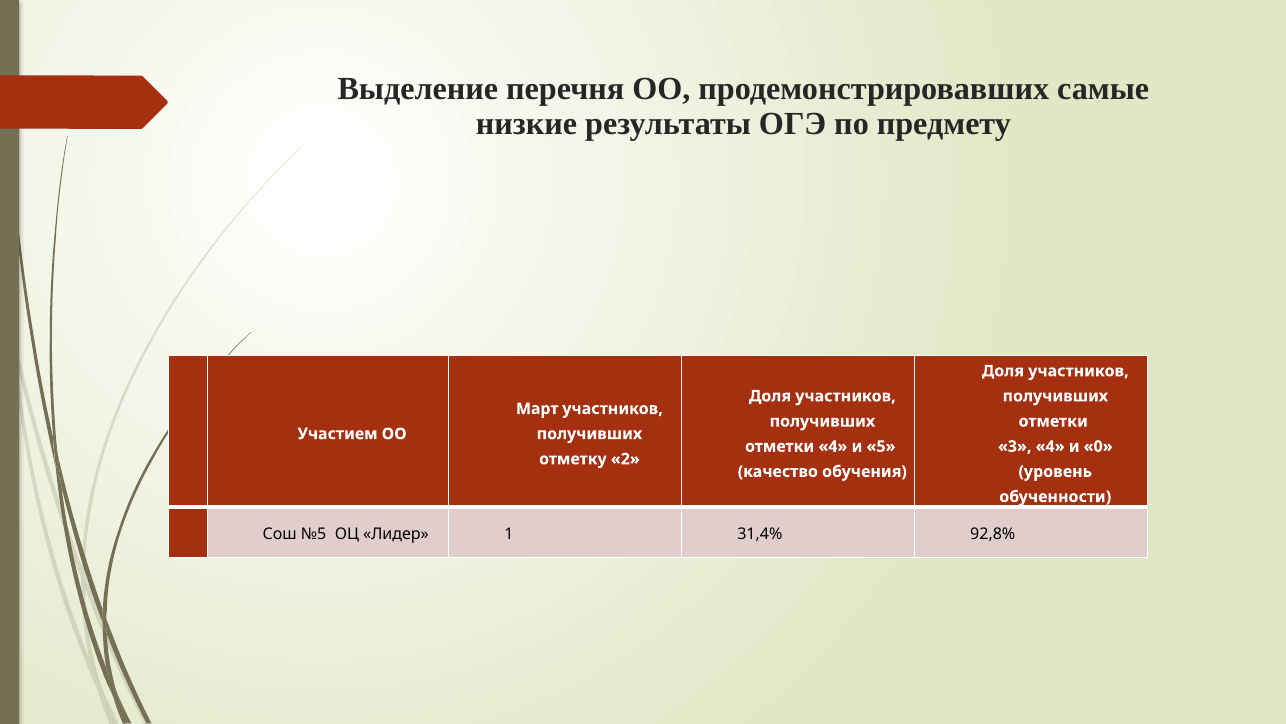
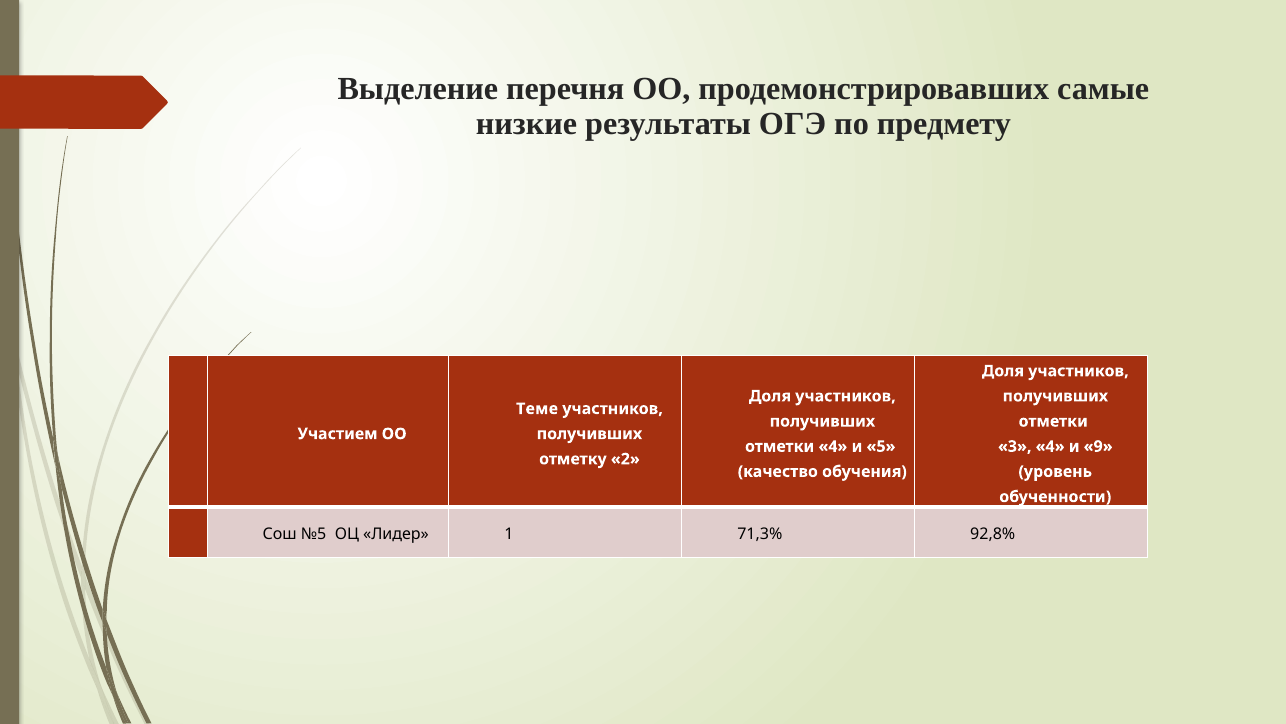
Март: Март -> Теме
0: 0 -> 9
31,4%: 31,4% -> 71,3%
